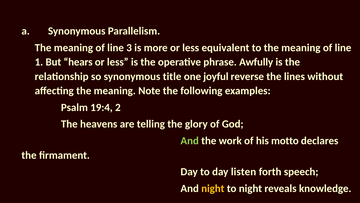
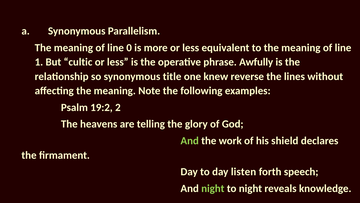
3: 3 -> 0
hears: hears -> cultic
joyful: joyful -> knew
19:4: 19:4 -> 19:2
motto: motto -> shield
night at (213, 188) colour: yellow -> light green
